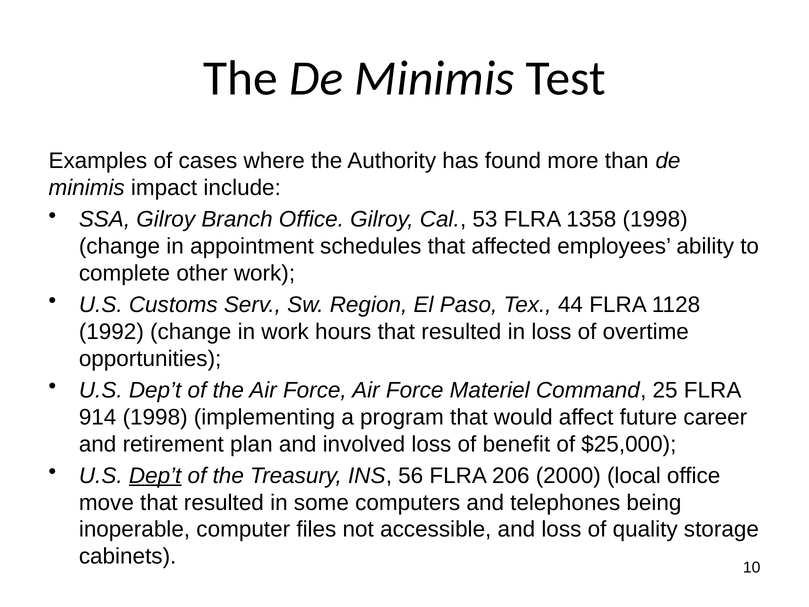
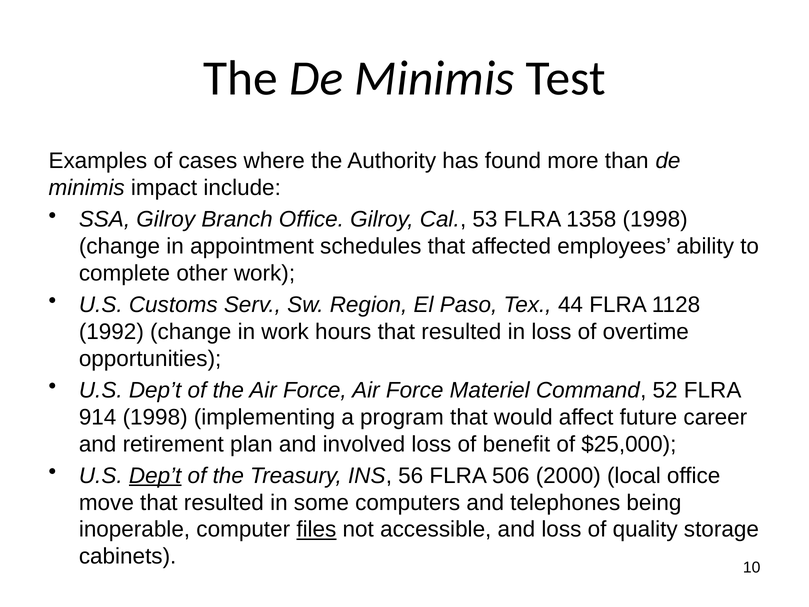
25: 25 -> 52
206: 206 -> 506
files underline: none -> present
